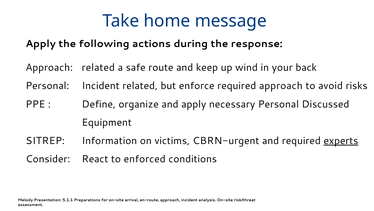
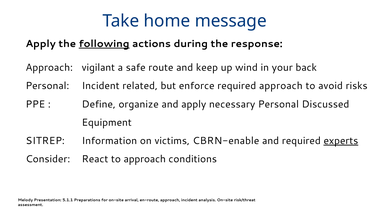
following underline: none -> present
Approach related: related -> vigilant
CBRN-urgent: CBRN-urgent -> CBRN-enable
to enforced: enforced -> approach
